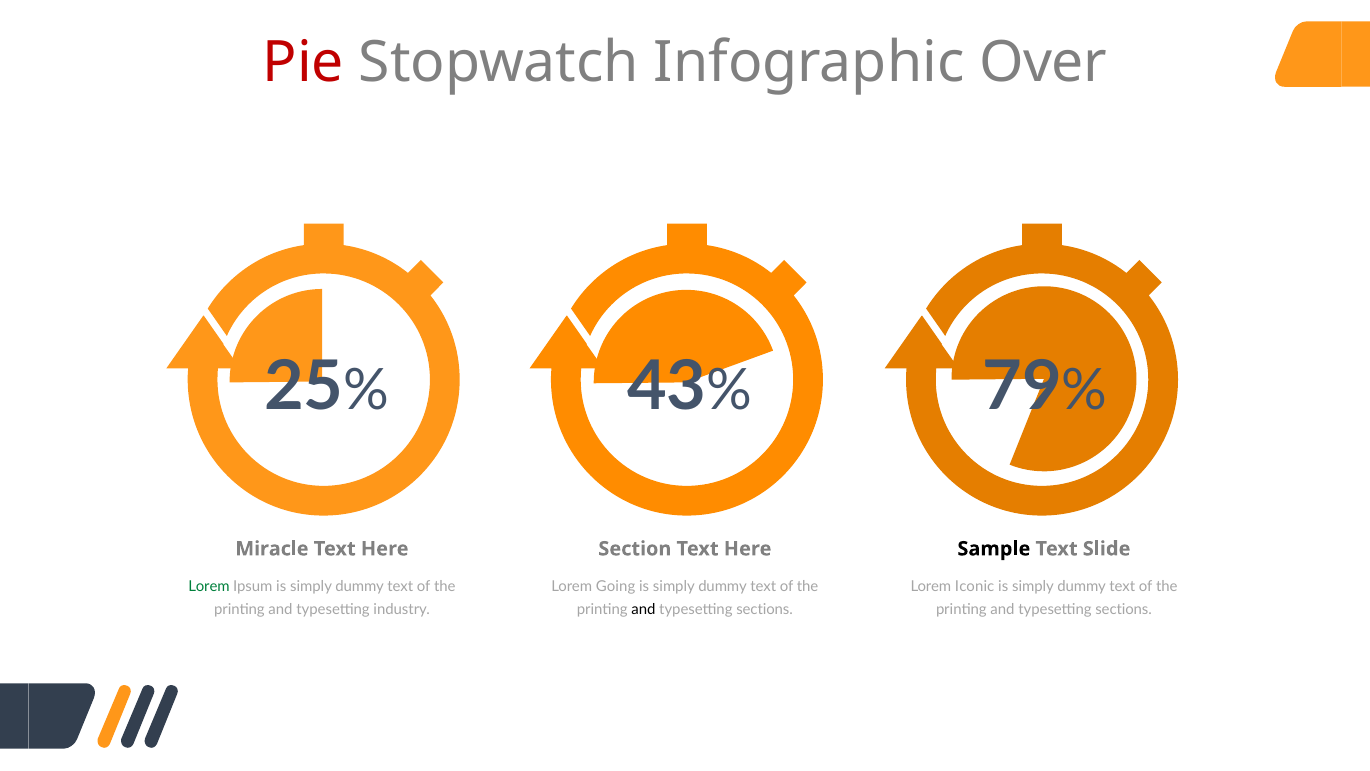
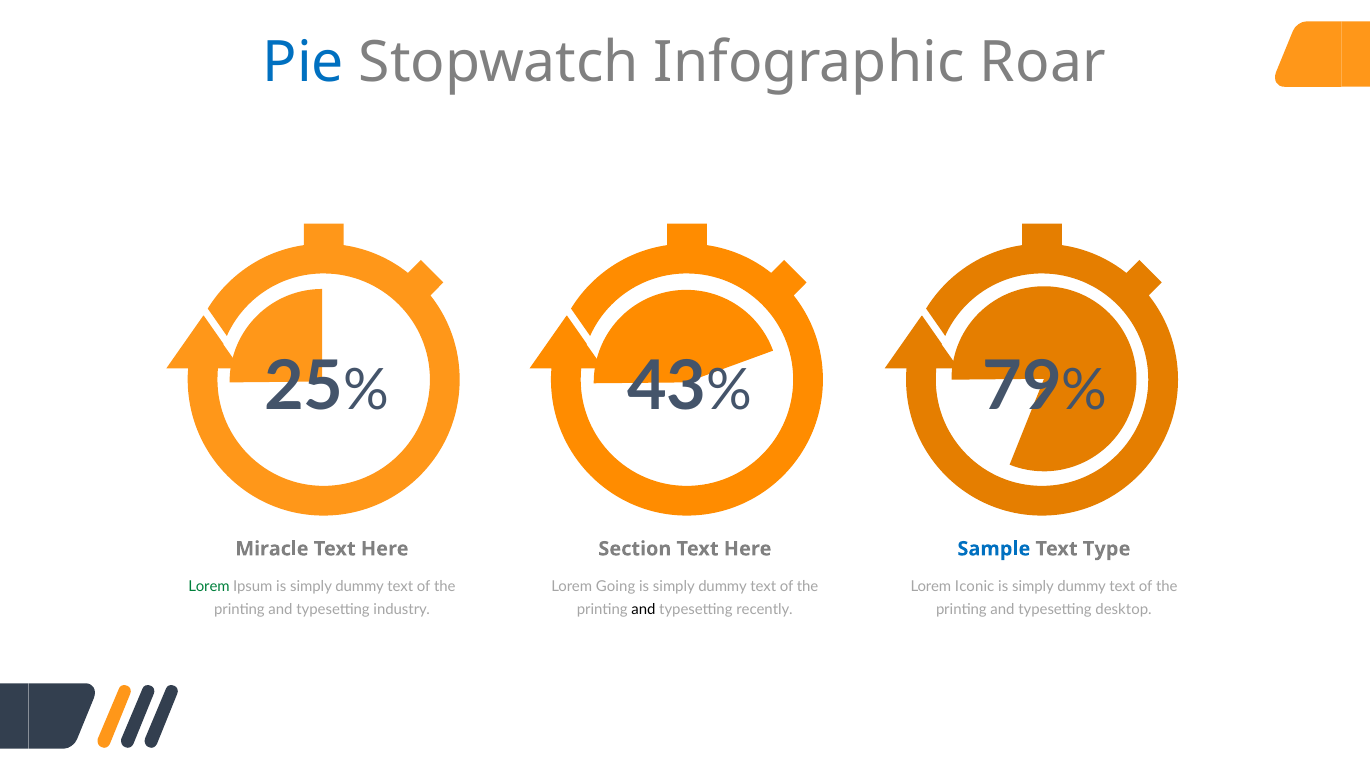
Pie colour: red -> blue
Over: Over -> Roar
Sample colour: black -> blue
Slide: Slide -> Type
sections at (765, 610): sections -> recently
sections at (1124, 610): sections -> desktop
